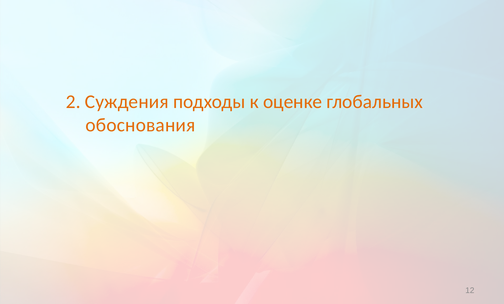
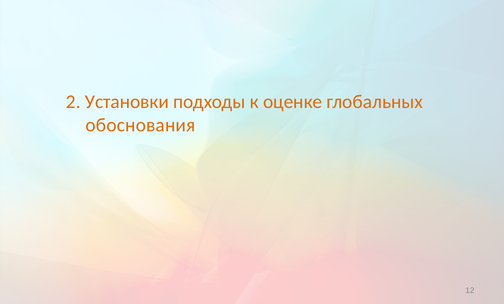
Суждения: Суждения -> Установки
